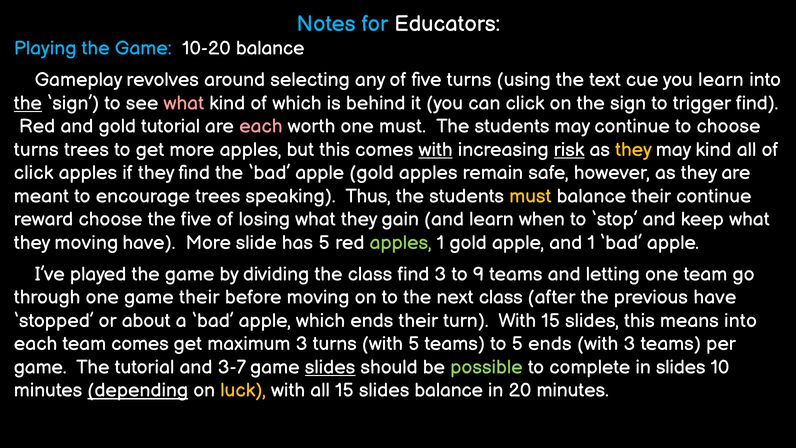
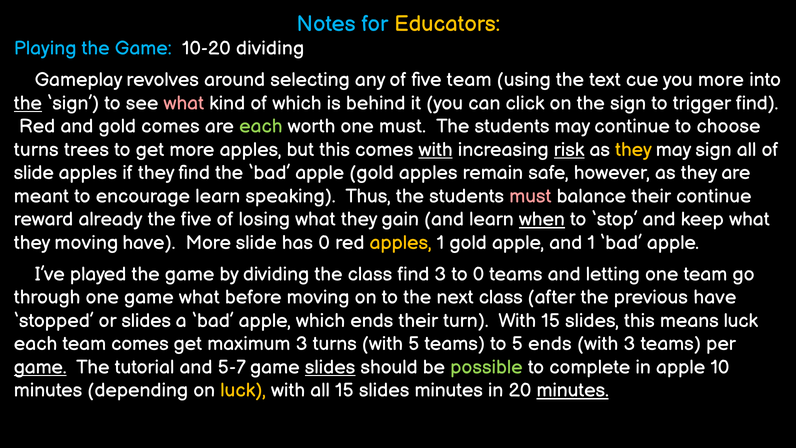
Educators colour: white -> yellow
10-20 balance: balance -> dividing
five turns: turns -> team
you learn: learn -> more
gold tutorial: tutorial -> comes
each at (261, 126) colour: pink -> light green
may kind: kind -> sign
click at (34, 173): click -> slide
encourage trees: trees -> learn
must at (530, 196) colour: yellow -> pink
reward choose: choose -> already
when underline: none -> present
has 5: 5 -> 0
apples at (401, 243) colour: light green -> yellow
to 9: 9 -> 0
game their: their -> what
or about: about -> slides
means into: into -> luck
game at (40, 367) underline: none -> present
3-7: 3-7 -> 5-7
in slides: slides -> apple
depending underline: present -> none
slides balance: balance -> minutes
minutes at (573, 390) underline: none -> present
